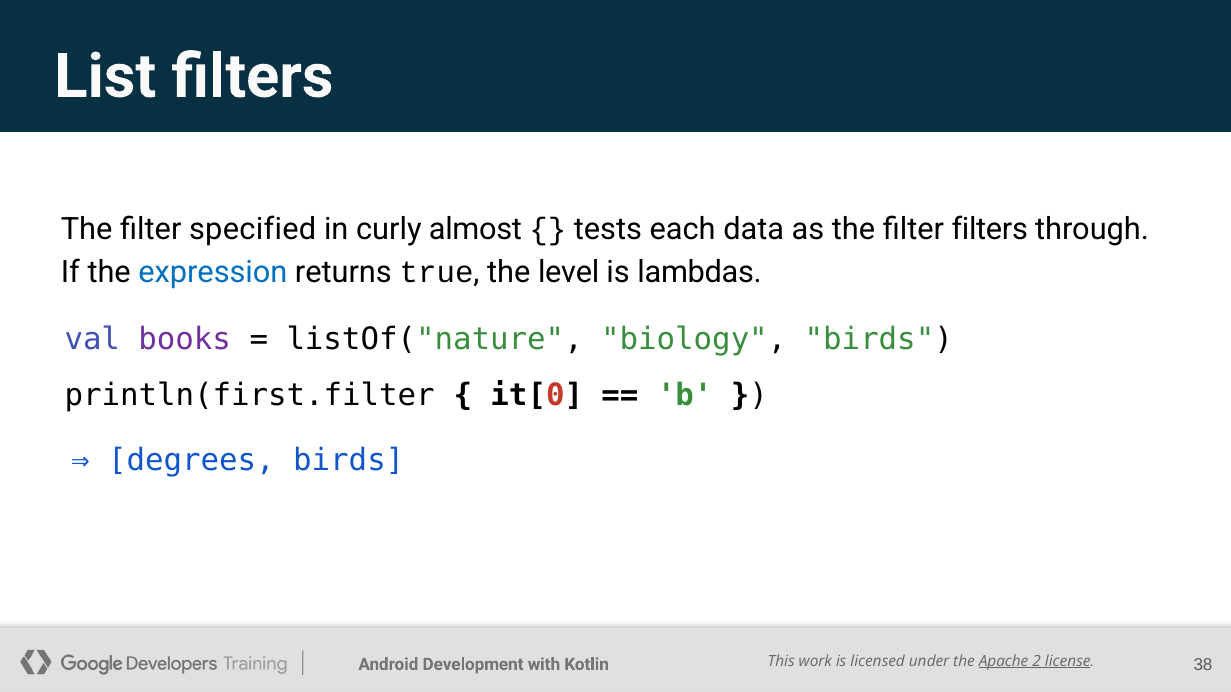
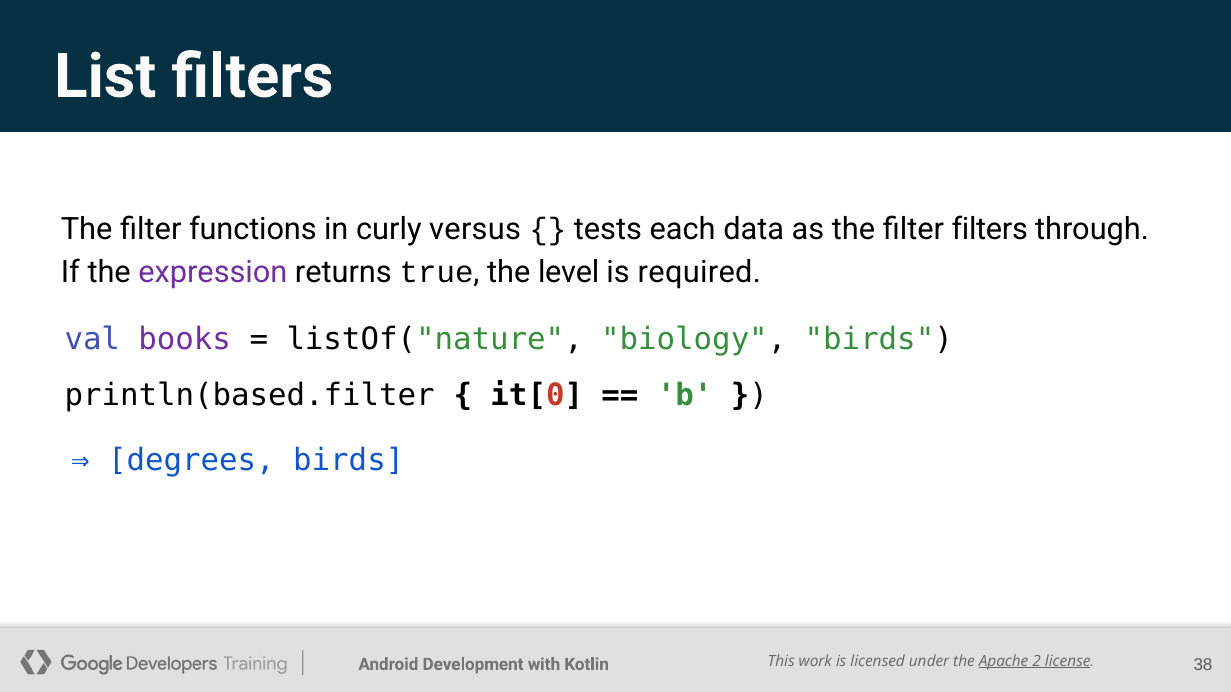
specified: specified -> functions
almost: almost -> versus
expression colour: blue -> purple
lambdas: lambdas -> required
println(first.filter: println(first.filter -> println(based.filter
